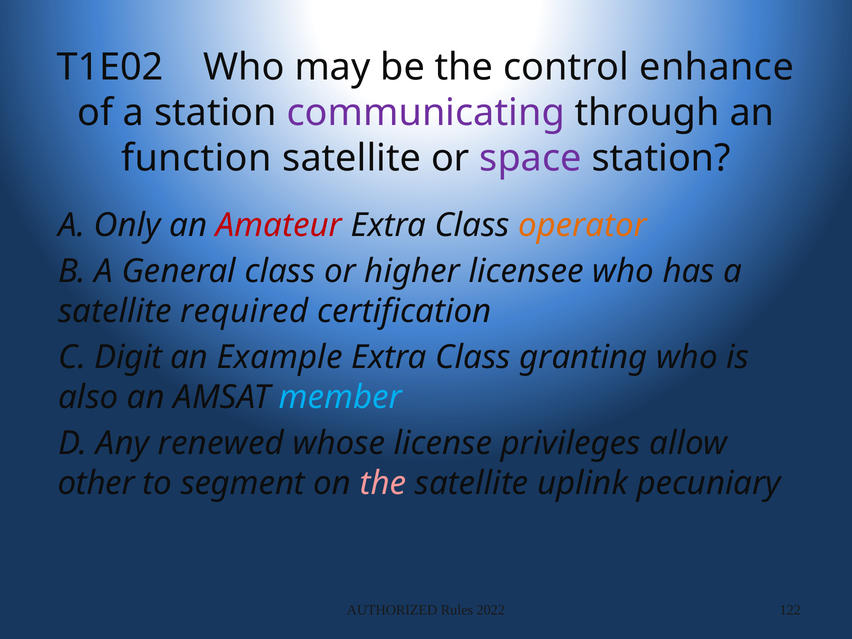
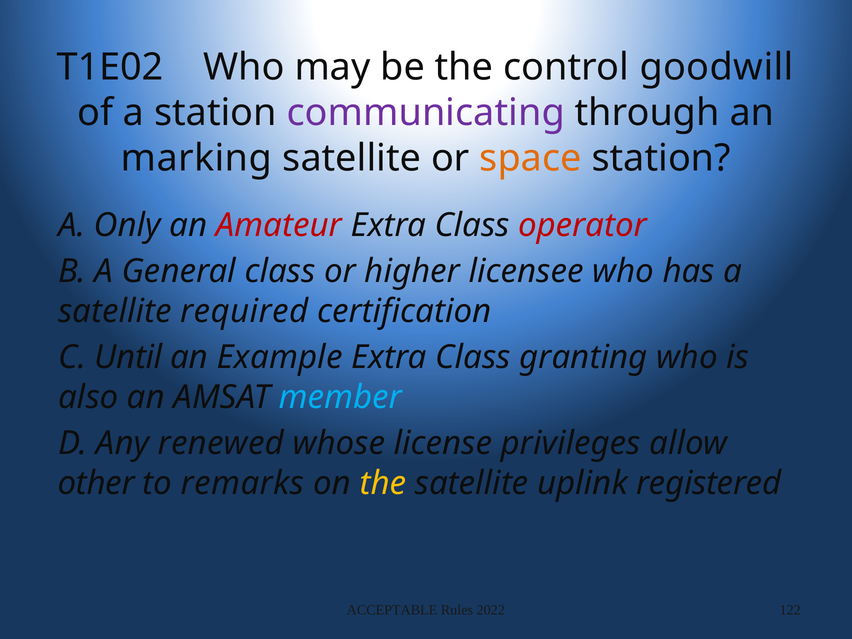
enhance: enhance -> goodwill
function: function -> marking
space colour: purple -> orange
operator colour: orange -> red
Digit: Digit -> Until
segment: segment -> remarks
the at (383, 483) colour: pink -> yellow
pecuniary: pecuniary -> registered
AUTHORIZED: AUTHORIZED -> ACCEPTABLE
